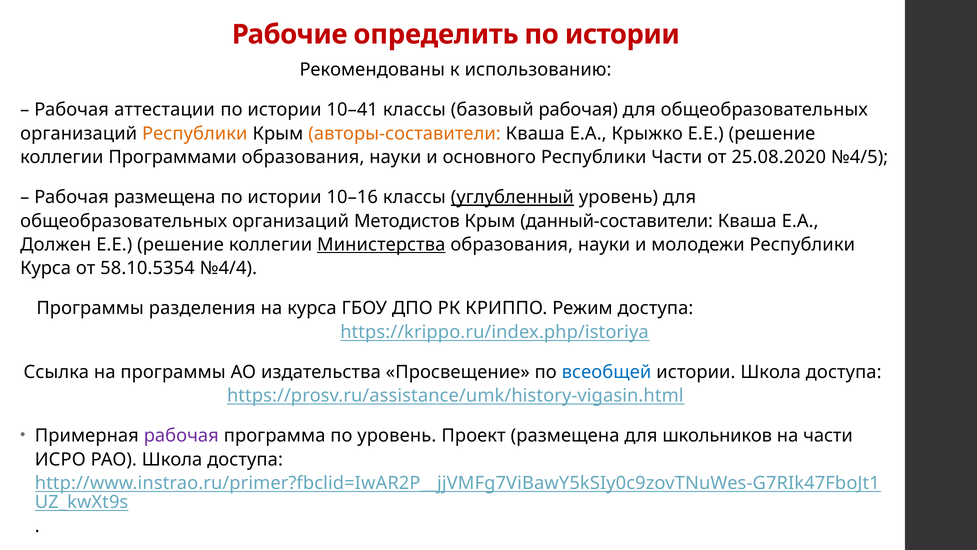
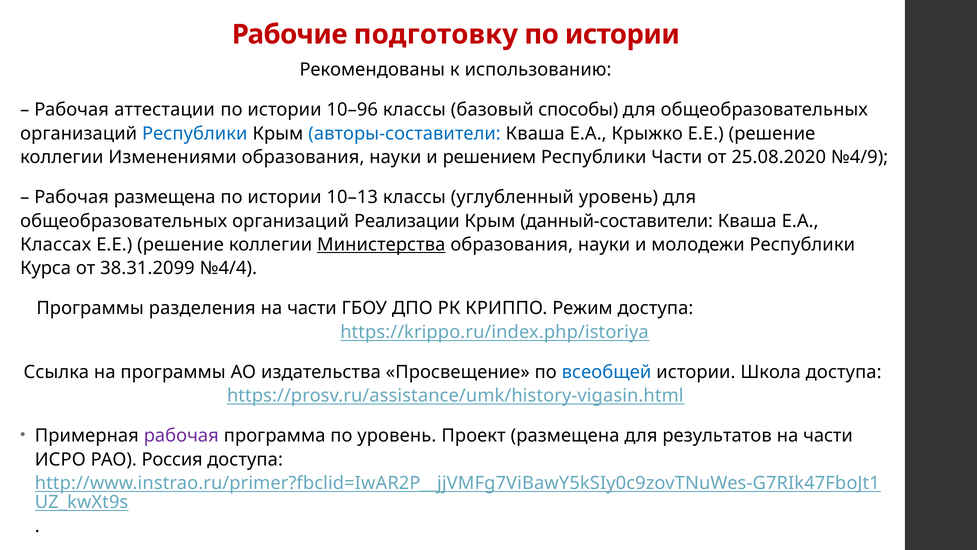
определить: определить -> подготовку
10–41: 10–41 -> 10–96
базовый рабочая: рабочая -> способы
Республики at (195, 133) colour: orange -> blue
авторы-составители colour: orange -> blue
Программами: Программами -> Изменениями
основного: основного -> решением
№4/5: №4/5 -> №4/9
10–16: 10–16 -> 10–13
углубленный underline: present -> none
Методистов: Методистов -> Реализации
Должен: Должен -> Классах
58.10.5354: 58.10.5354 -> 38.31.2099
курса at (312, 308): курса -> части
школьников: школьников -> результатов
РАО Школа: Школа -> Россия
